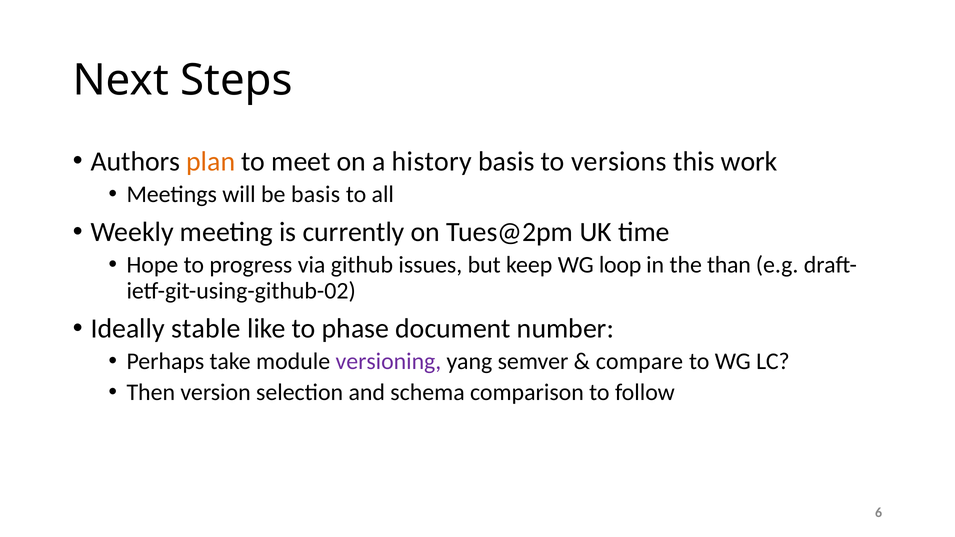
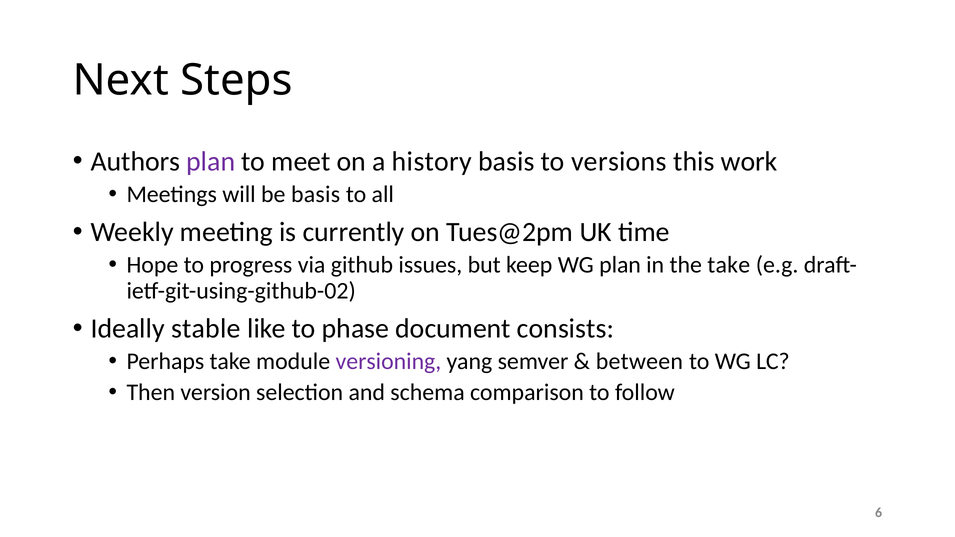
plan at (211, 161) colour: orange -> purple
WG loop: loop -> plan
the than: than -> take
number: number -> consists
compare: compare -> between
